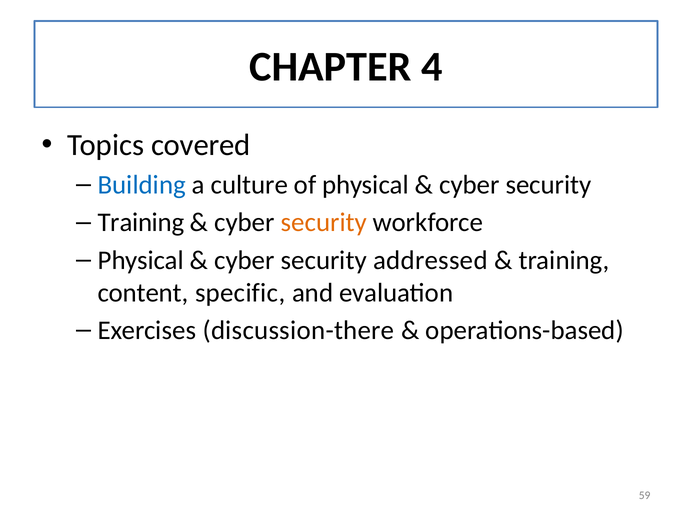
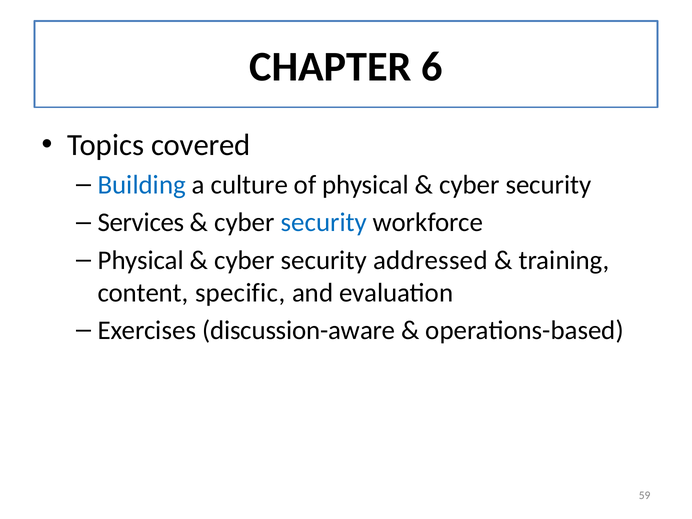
4: 4 -> 6
Training at (141, 223): Training -> Services
security at (324, 223) colour: orange -> blue
discussion-there: discussion-there -> discussion-aware
